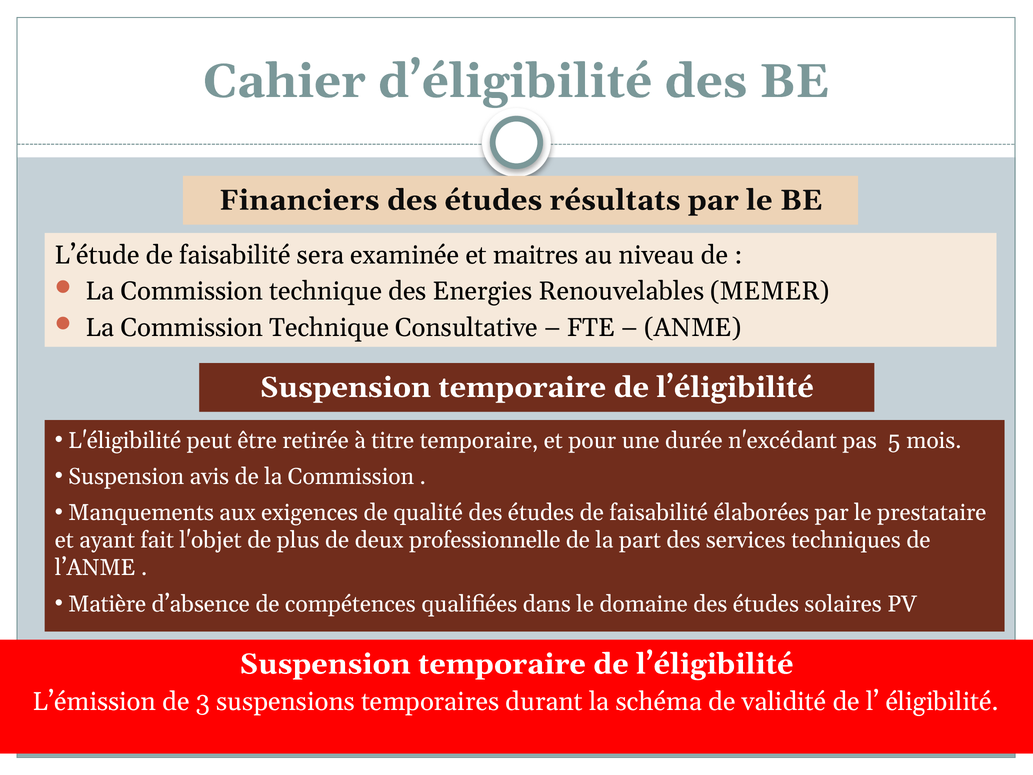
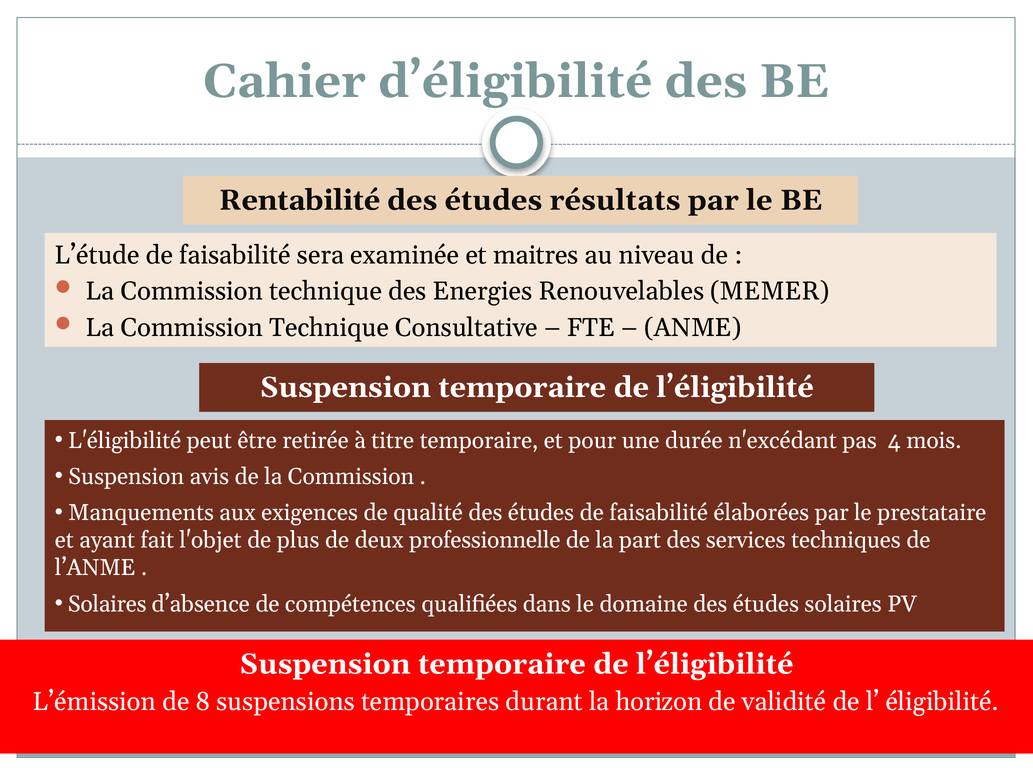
Financiers: Financiers -> Rentabilité
5: 5 -> 4
Matière at (107, 604): Matière -> Solaires
3: 3 -> 8
schéma: schéma -> horizon
